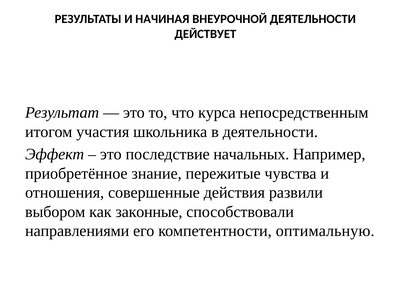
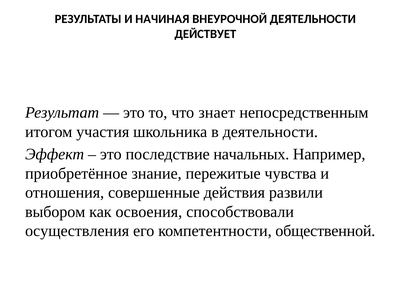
курса: курса -> знает
законные: законные -> освоения
направлениями: направлениями -> осуществления
оптимальную: оптимальную -> общественной
